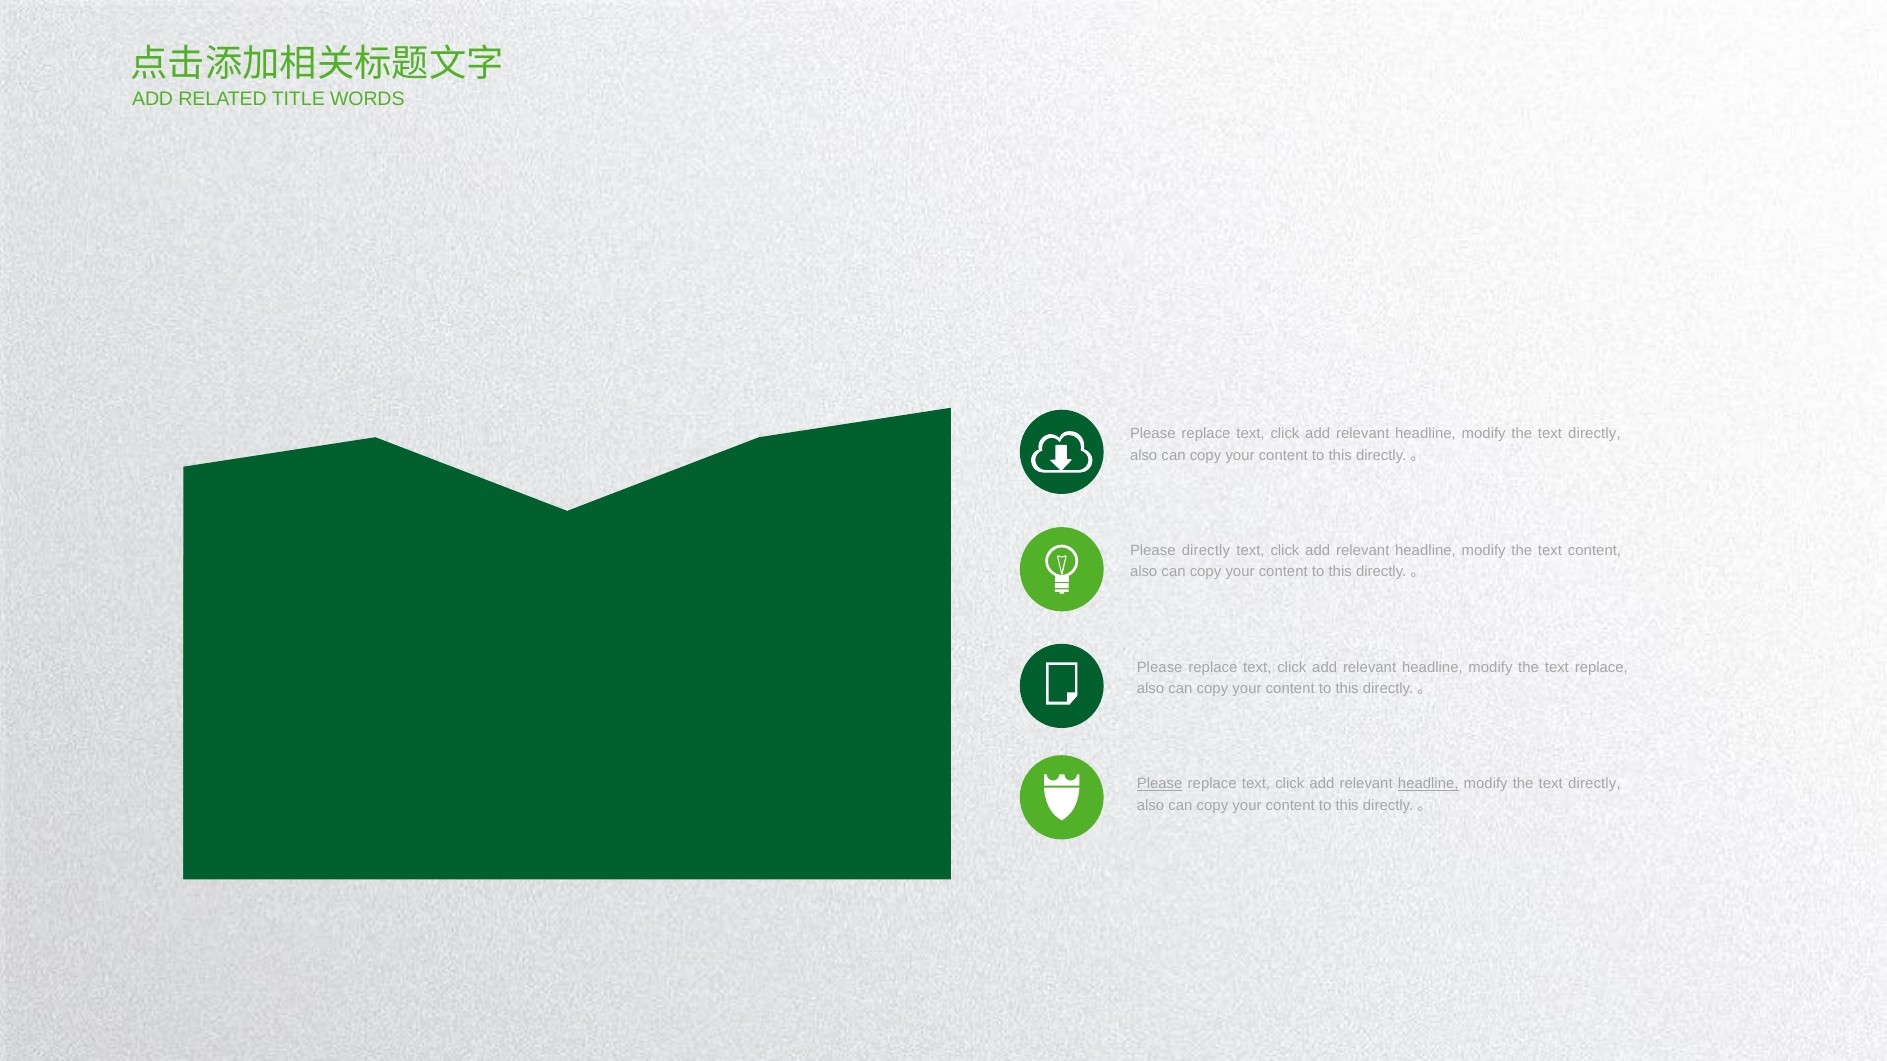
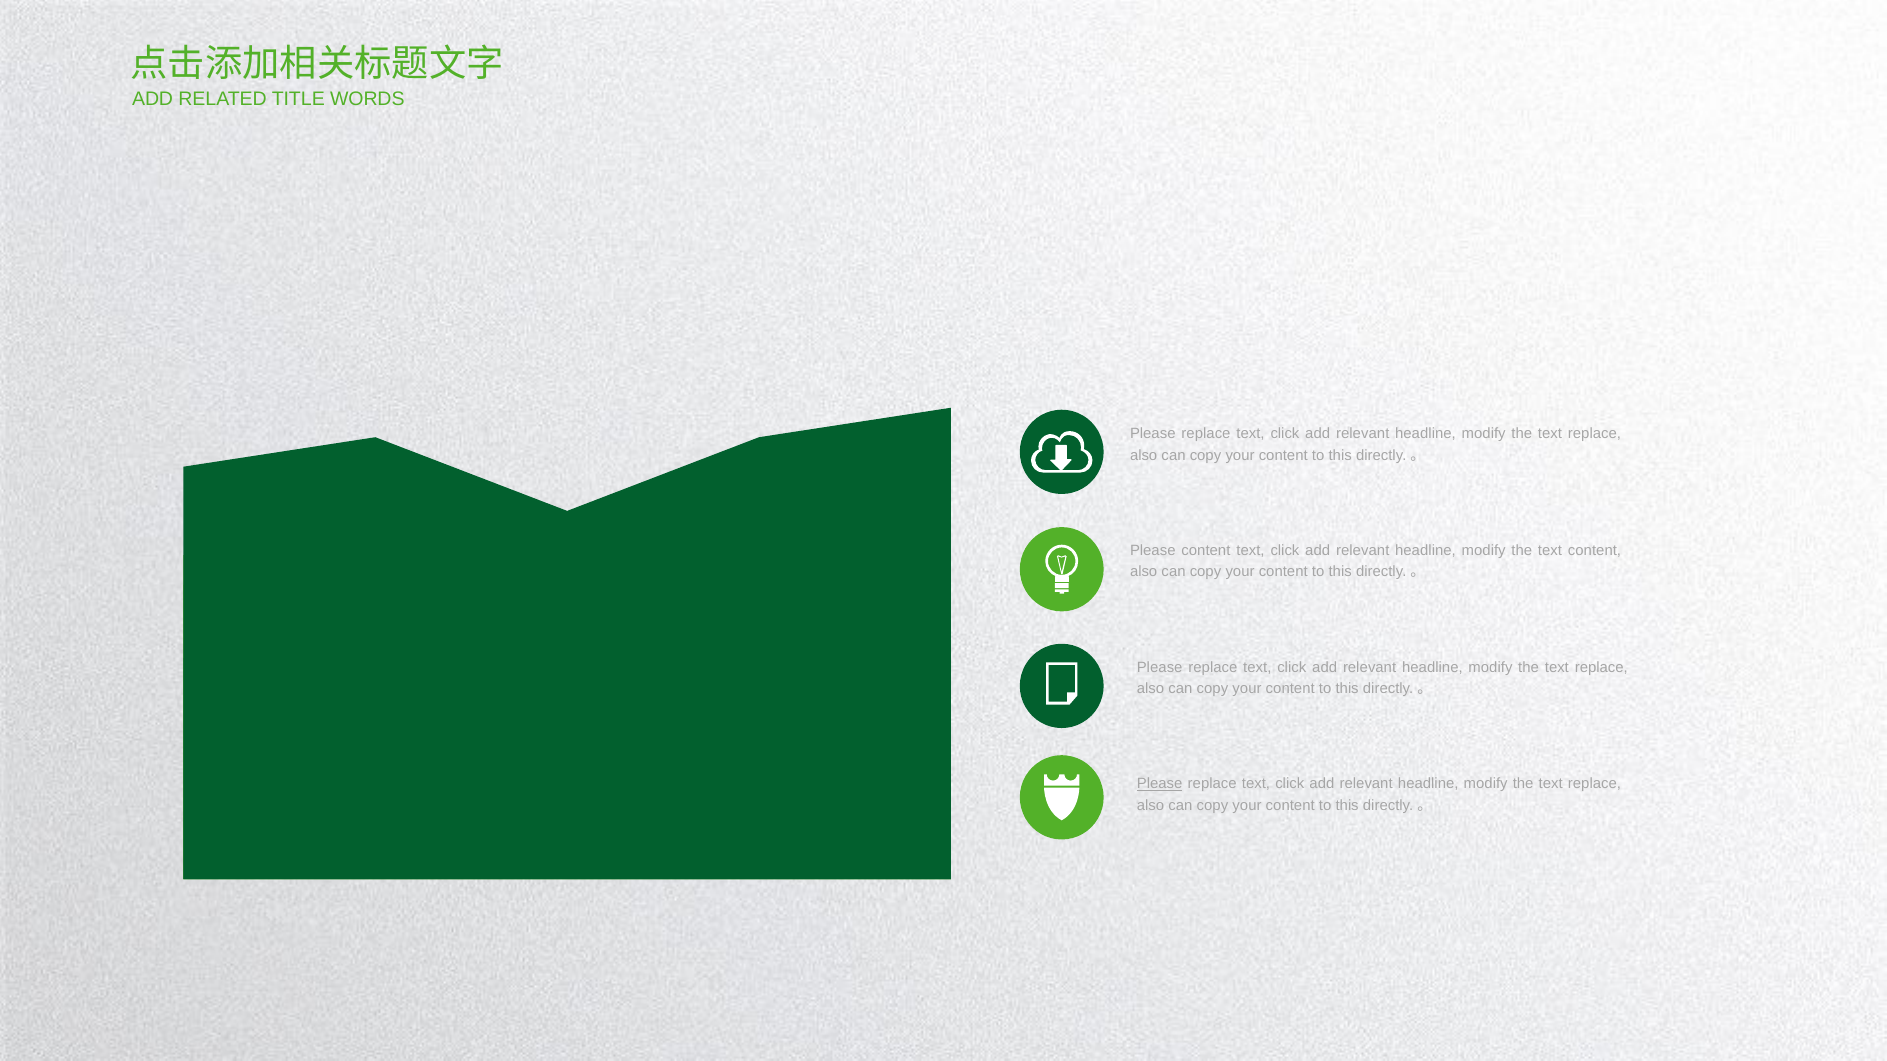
directly at (1594, 434): directly -> replace
Please directly: directly -> content
headline at (1428, 784) underline: present -> none
directly at (1594, 784): directly -> replace
